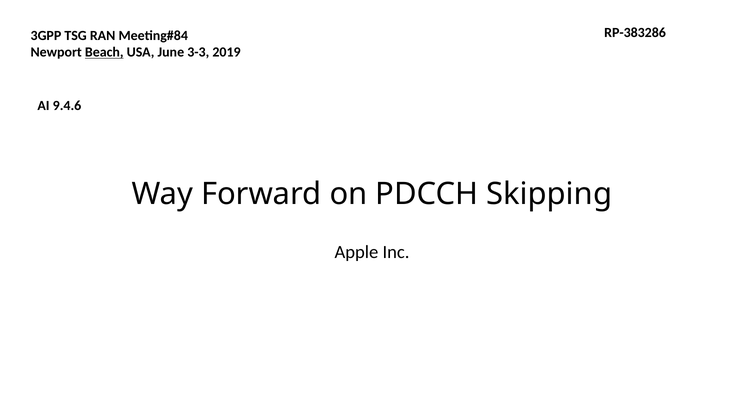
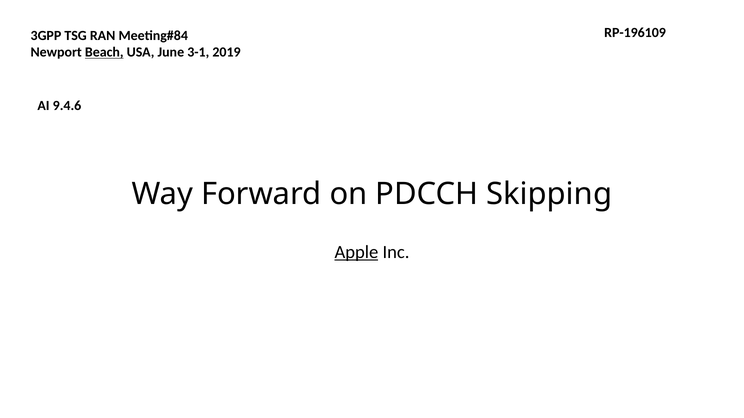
RP-383286: RP-383286 -> RP-196109
3-3: 3-3 -> 3-1
Apple underline: none -> present
